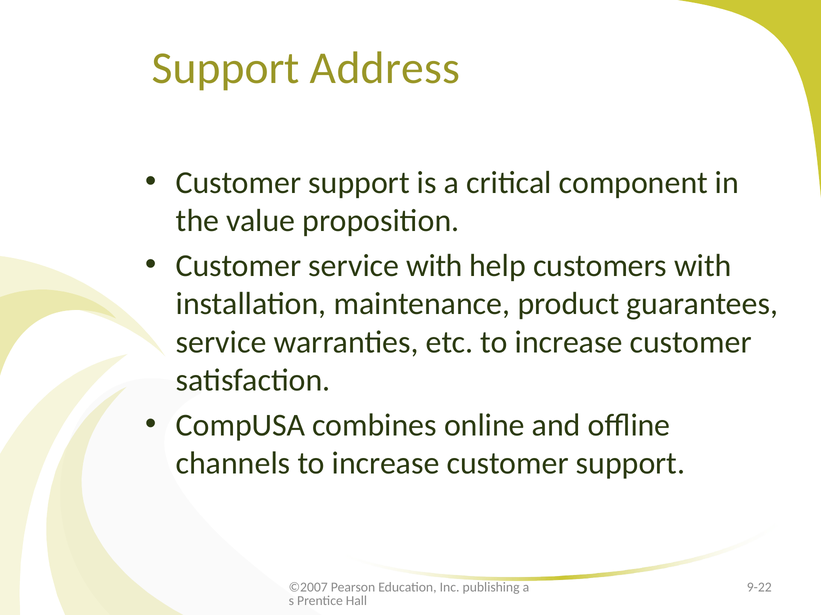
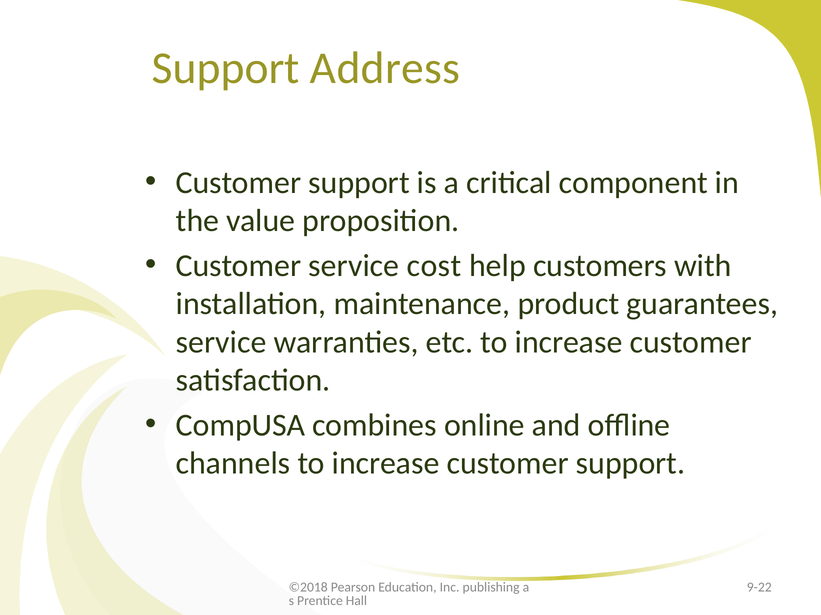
service with: with -> cost
©2007: ©2007 -> ©2018
